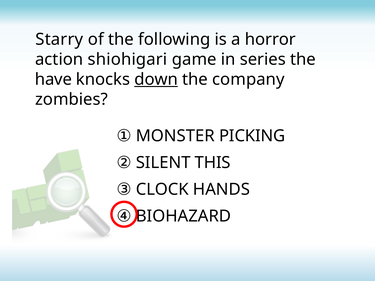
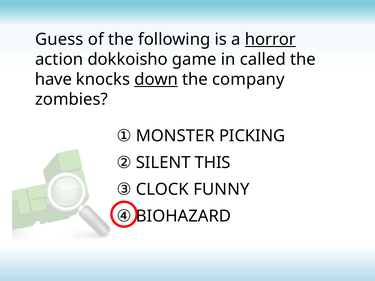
Starry: Starry -> Guess
horror underline: none -> present
shiohigari: shiohigari -> dokkoisho
series: series -> called
HANDS: HANDS -> FUNNY
